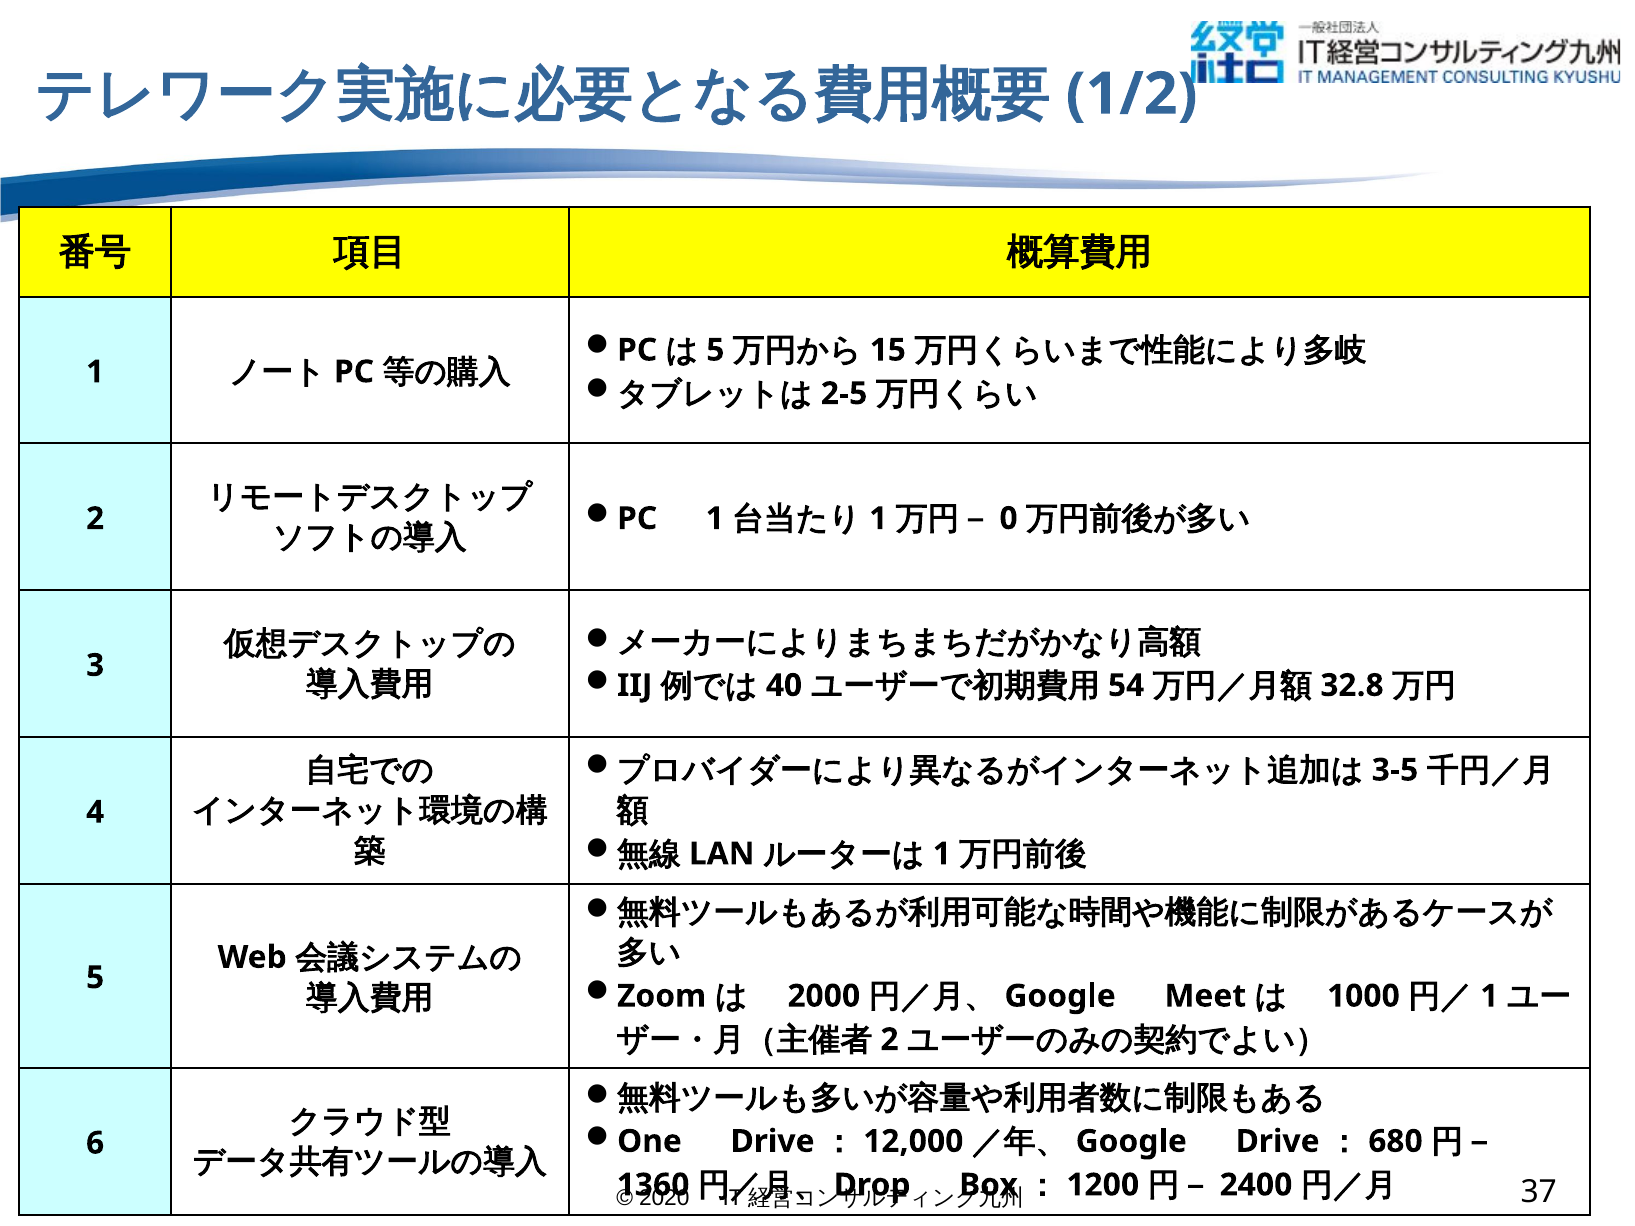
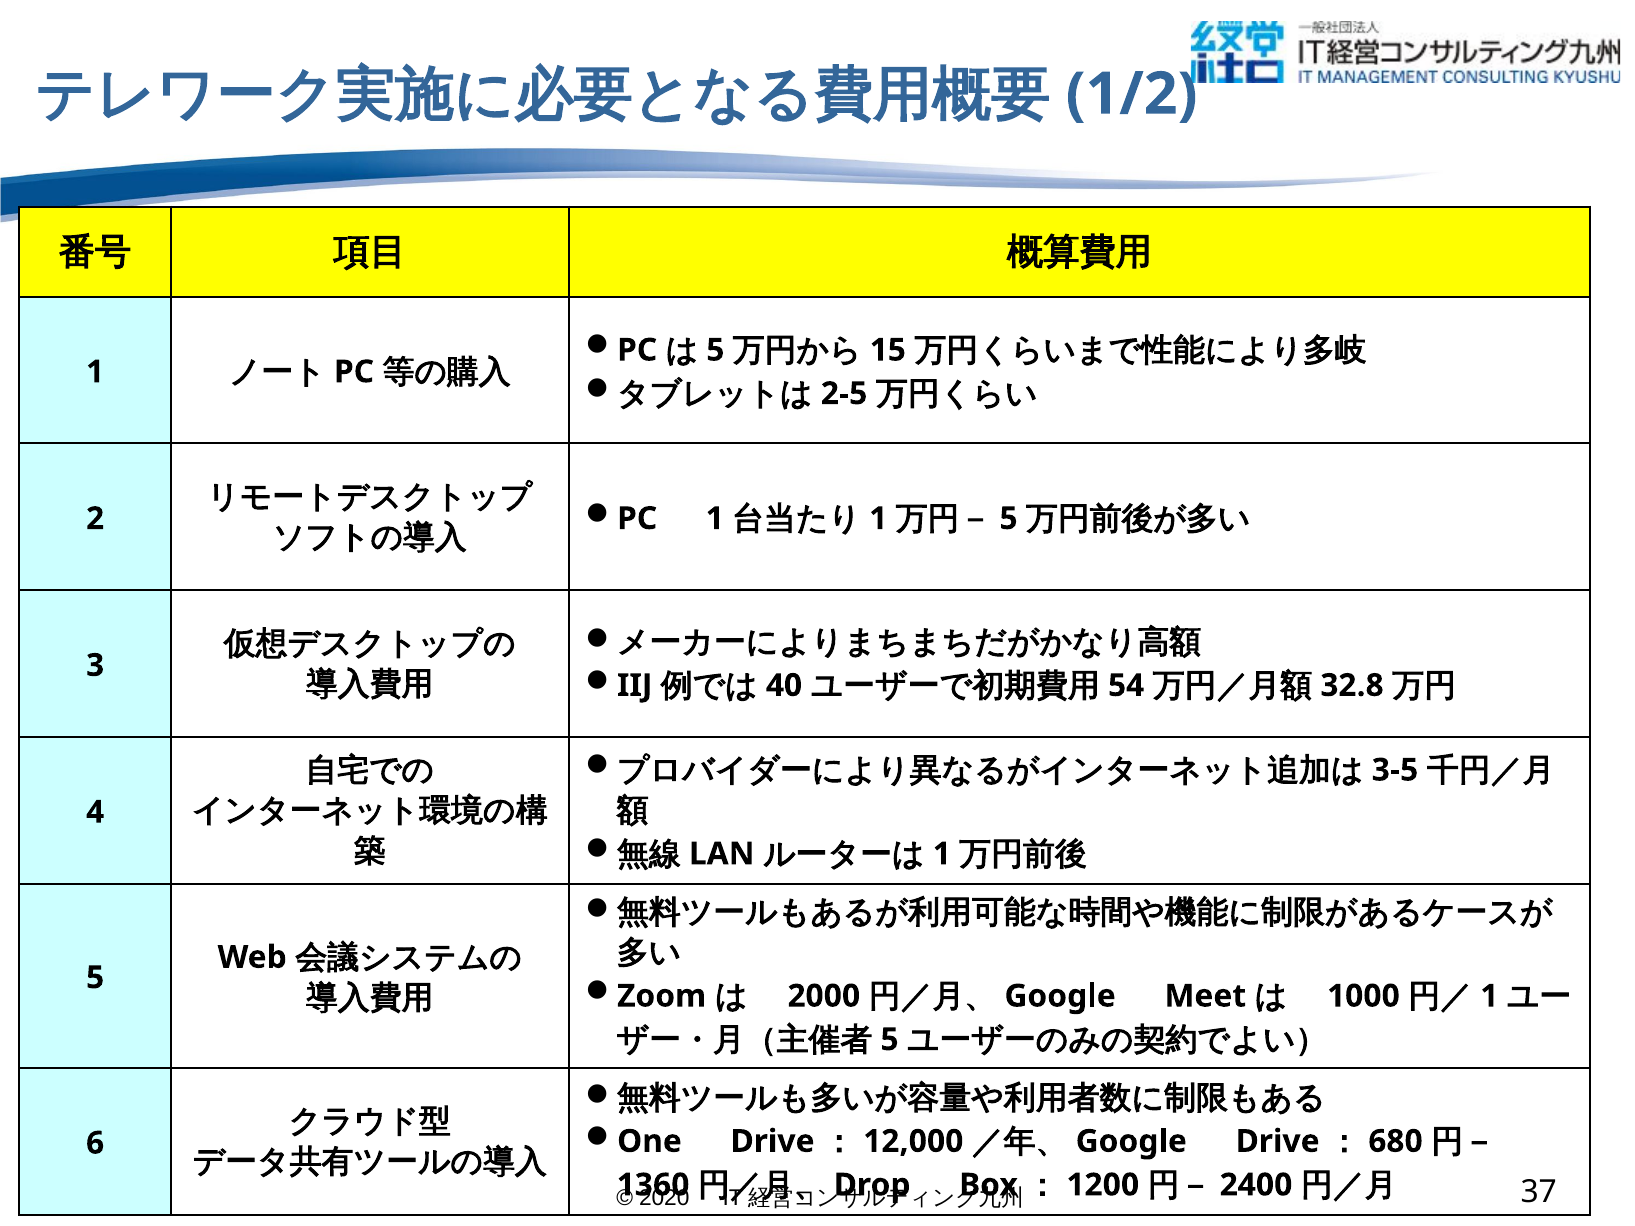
0 at (1009, 519): 0 -> 5
2 at (890, 1040): 2 -> 5
